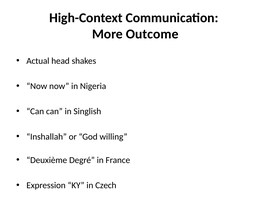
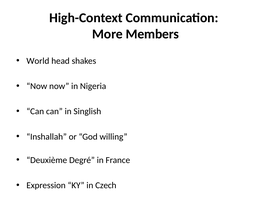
Outcome: Outcome -> Members
Actual at (38, 61): Actual -> World
